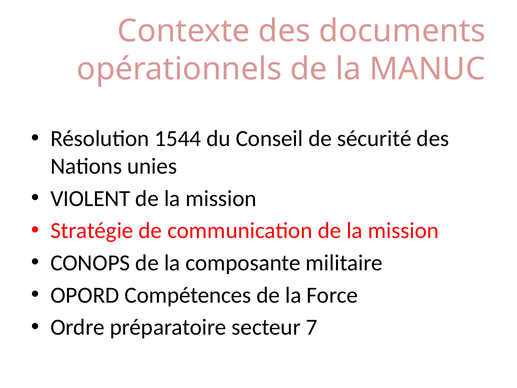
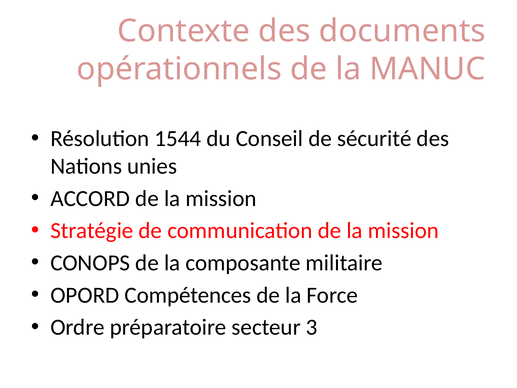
VIOLENT: VIOLENT -> ACCORD
7: 7 -> 3
